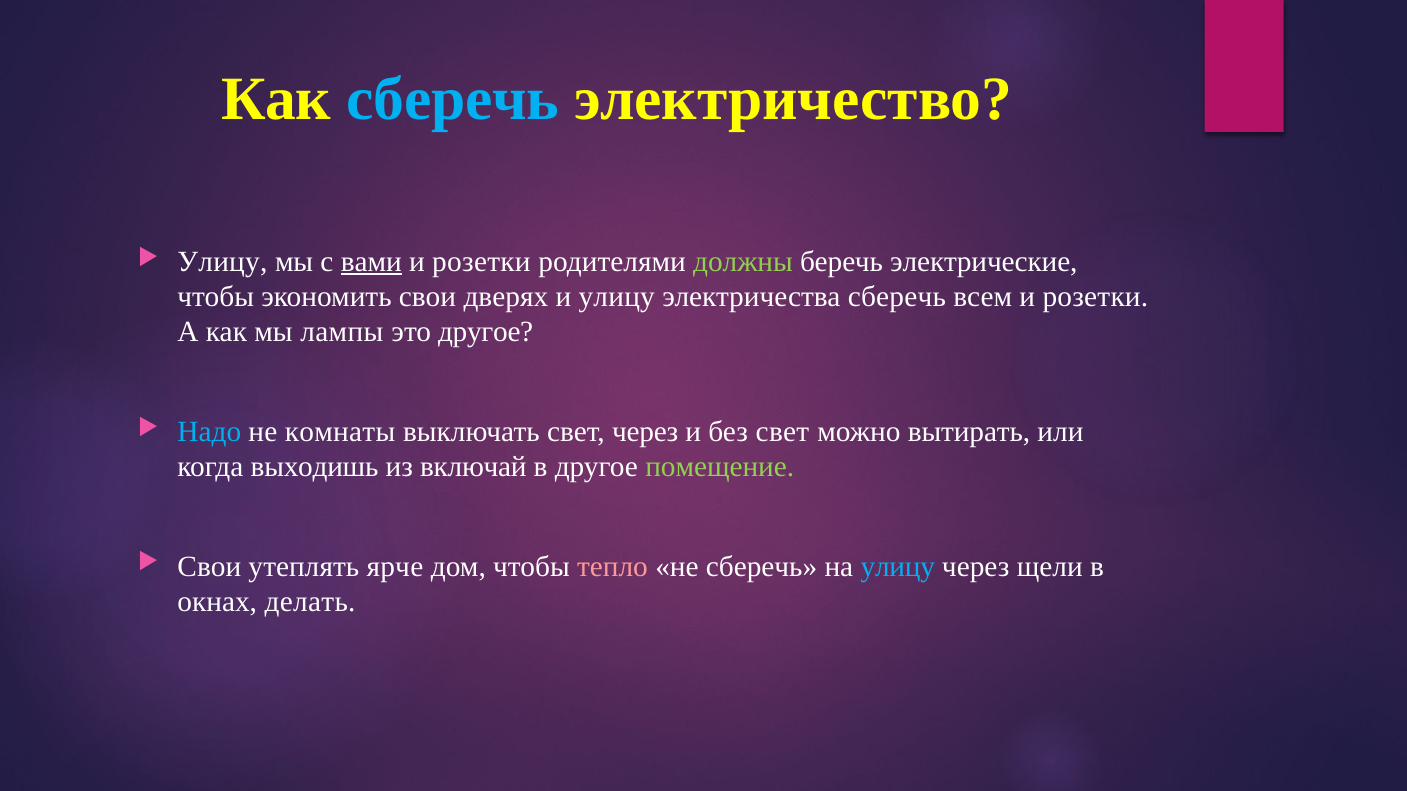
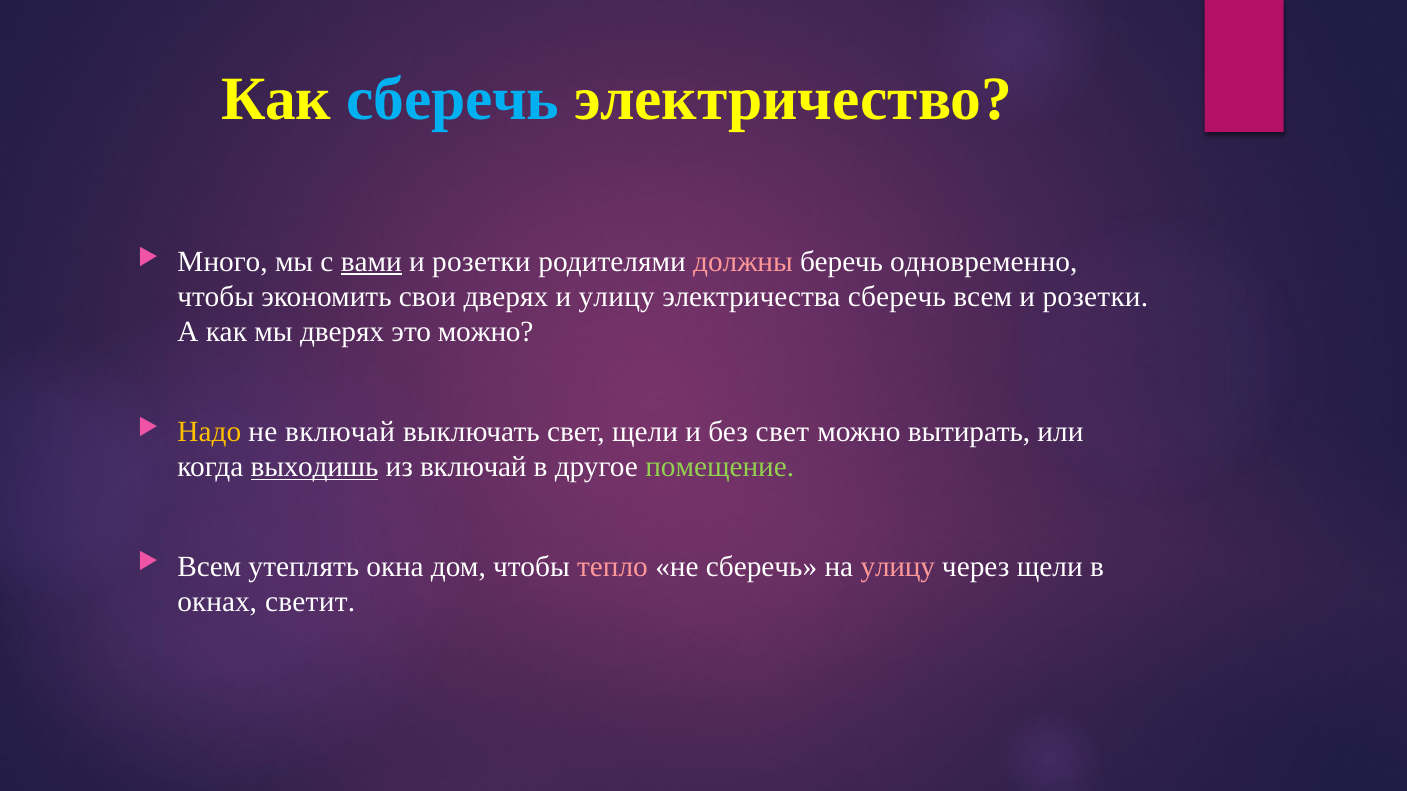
Улицу at (222, 262): Улицу -> Много
должны colour: light green -> pink
электрические: электрические -> одновременно
мы лампы: лампы -> дверях
это другое: другое -> можно
Надо colour: light blue -> yellow
не комнаты: комнаты -> включай
свет через: через -> щели
выходишь underline: none -> present
Свои at (209, 567): Свои -> Всем
ярче: ярче -> окна
улицу at (898, 567) colour: light blue -> pink
делать: делать -> светит
